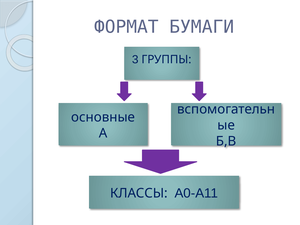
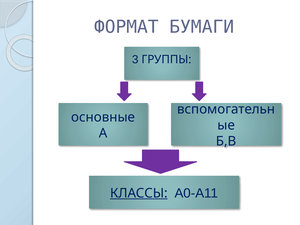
КЛАССЫ underline: none -> present
